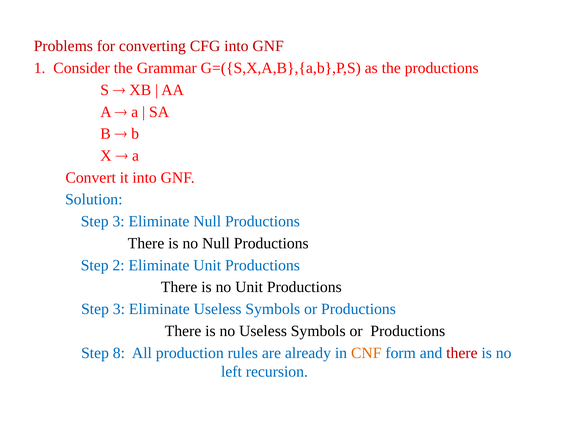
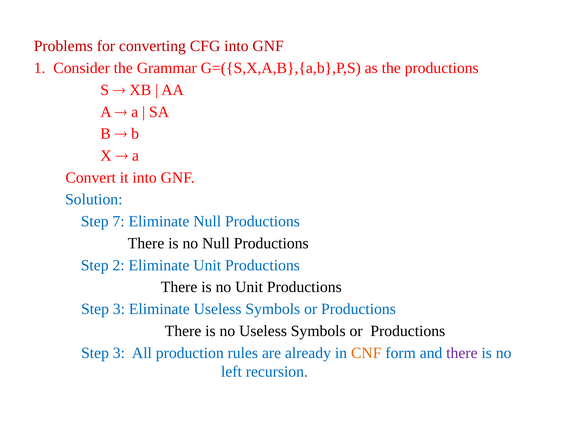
3 at (119, 222): 3 -> 7
8 at (119, 353): 8 -> 3
there at (462, 353) colour: red -> purple
